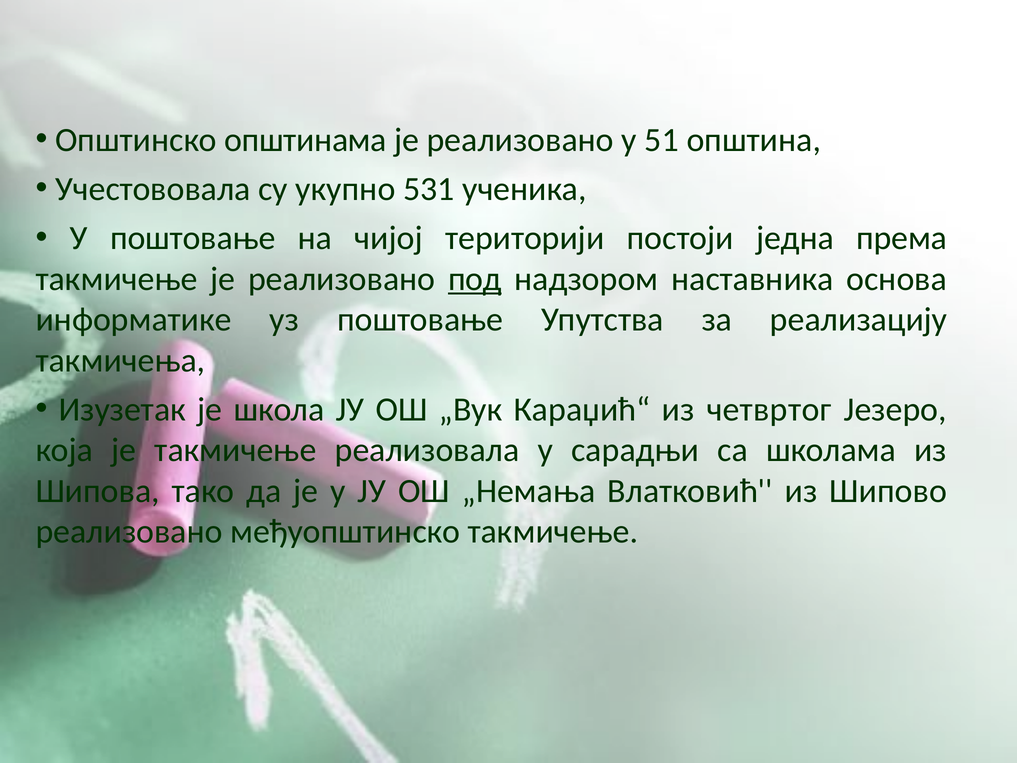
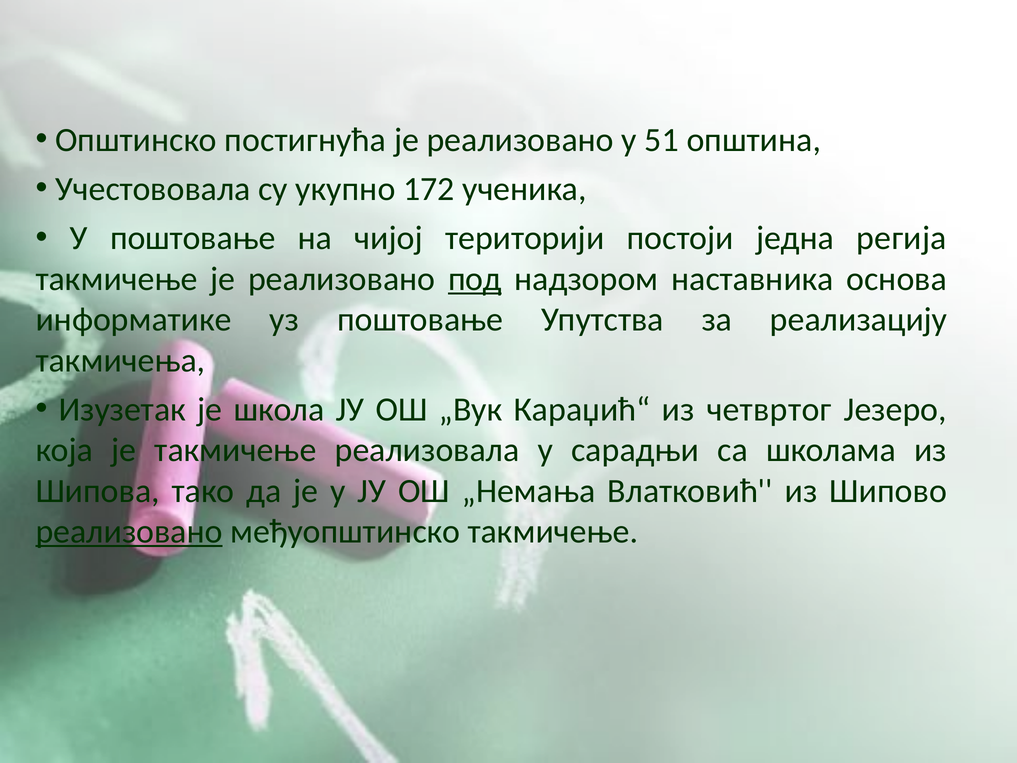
општинама: општинама -> постигнућа
531: 531 -> 172
према: према -> регија
реализовано at (129, 531) underline: none -> present
